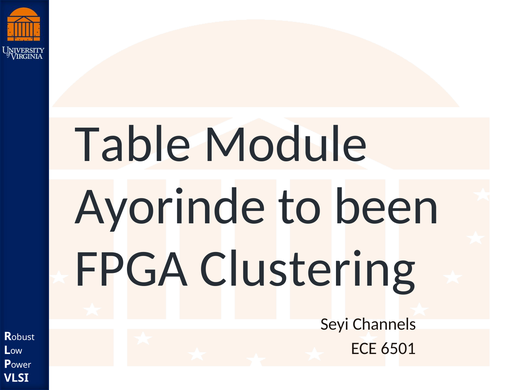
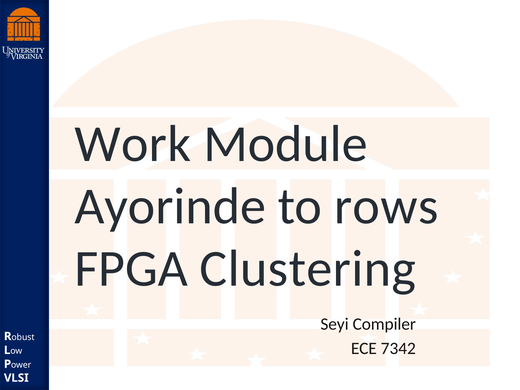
Table: Table -> Work
been: been -> rows
Channels: Channels -> Compiler
6501: 6501 -> 7342
